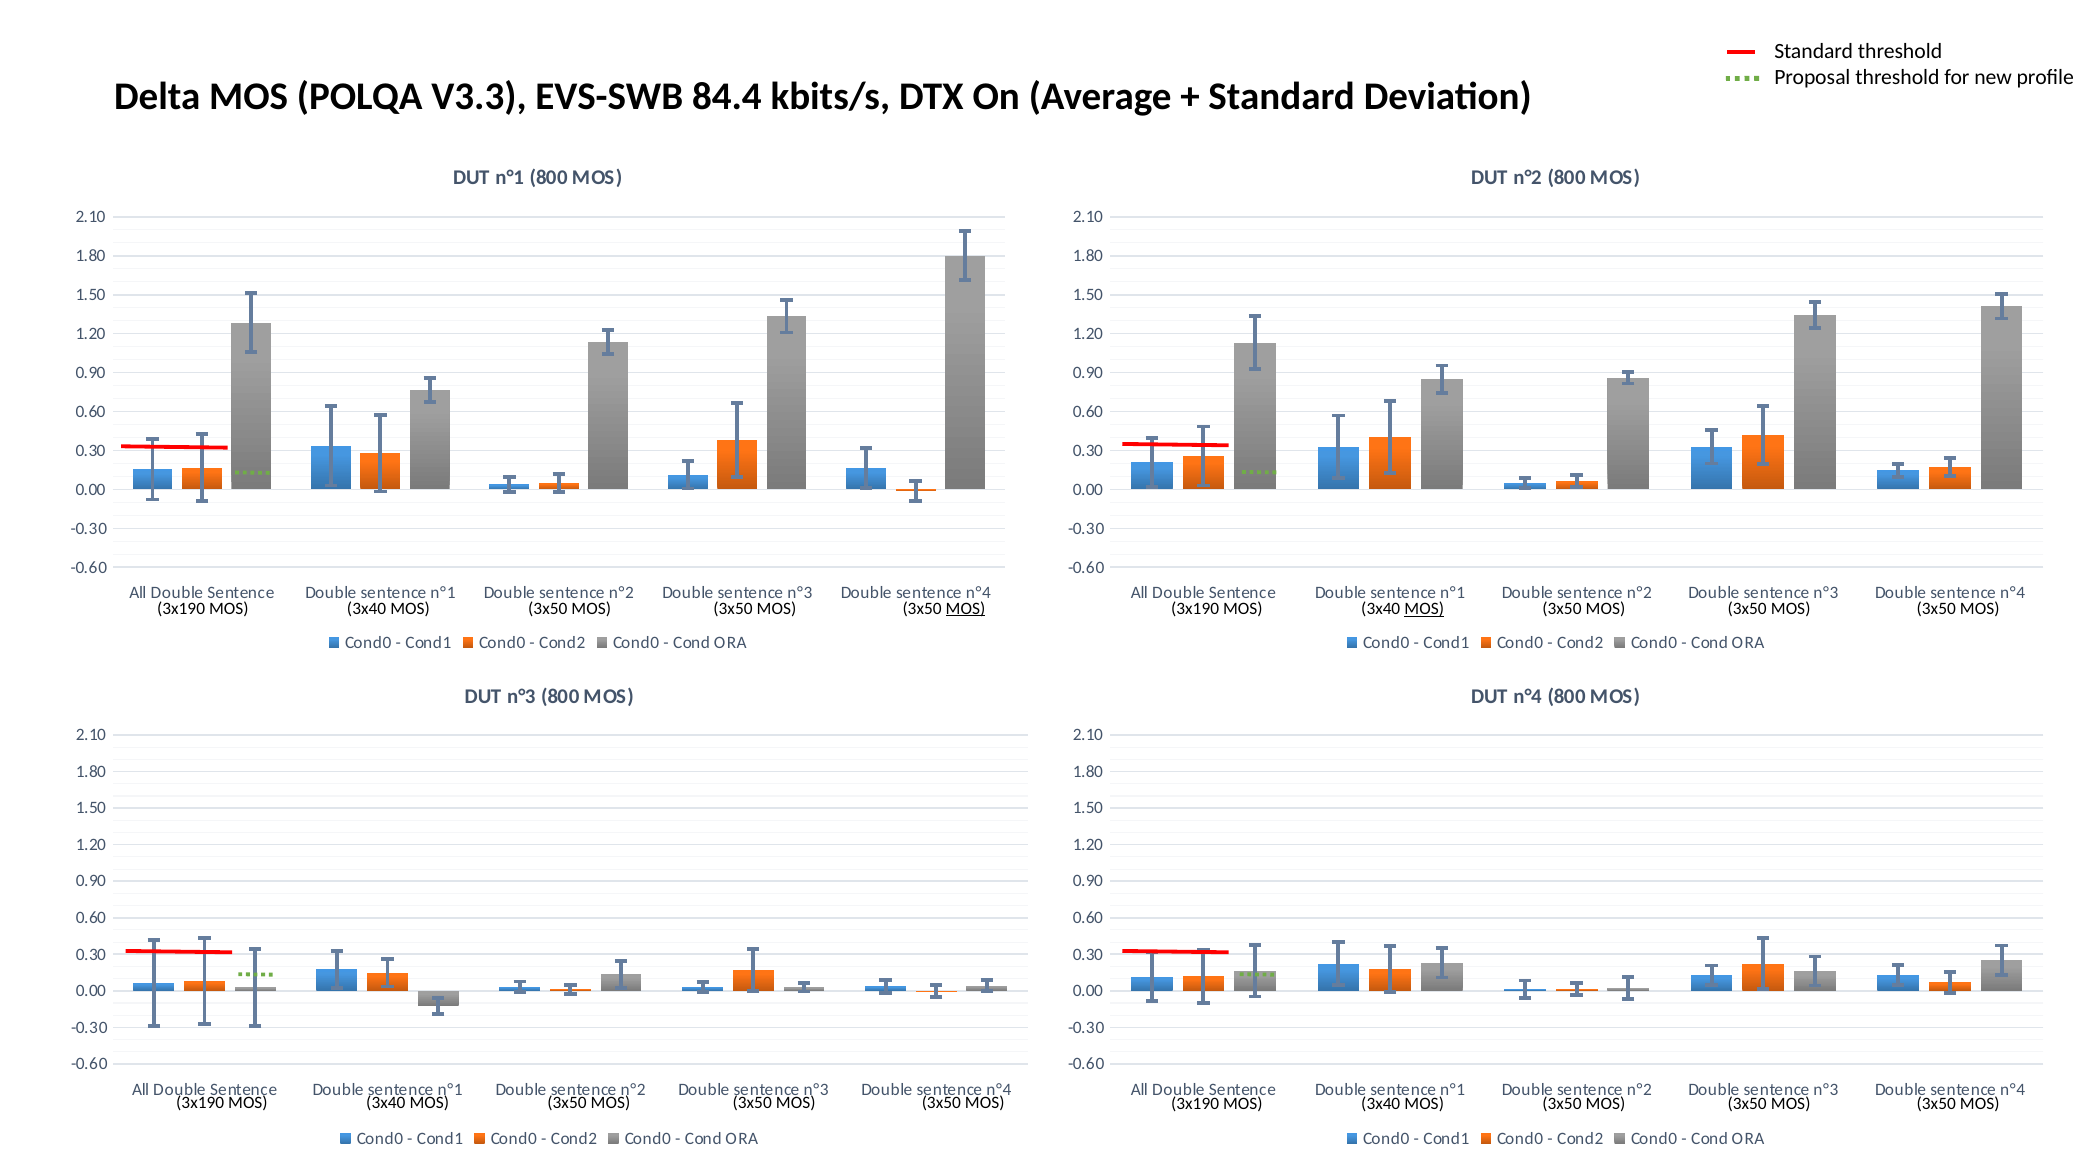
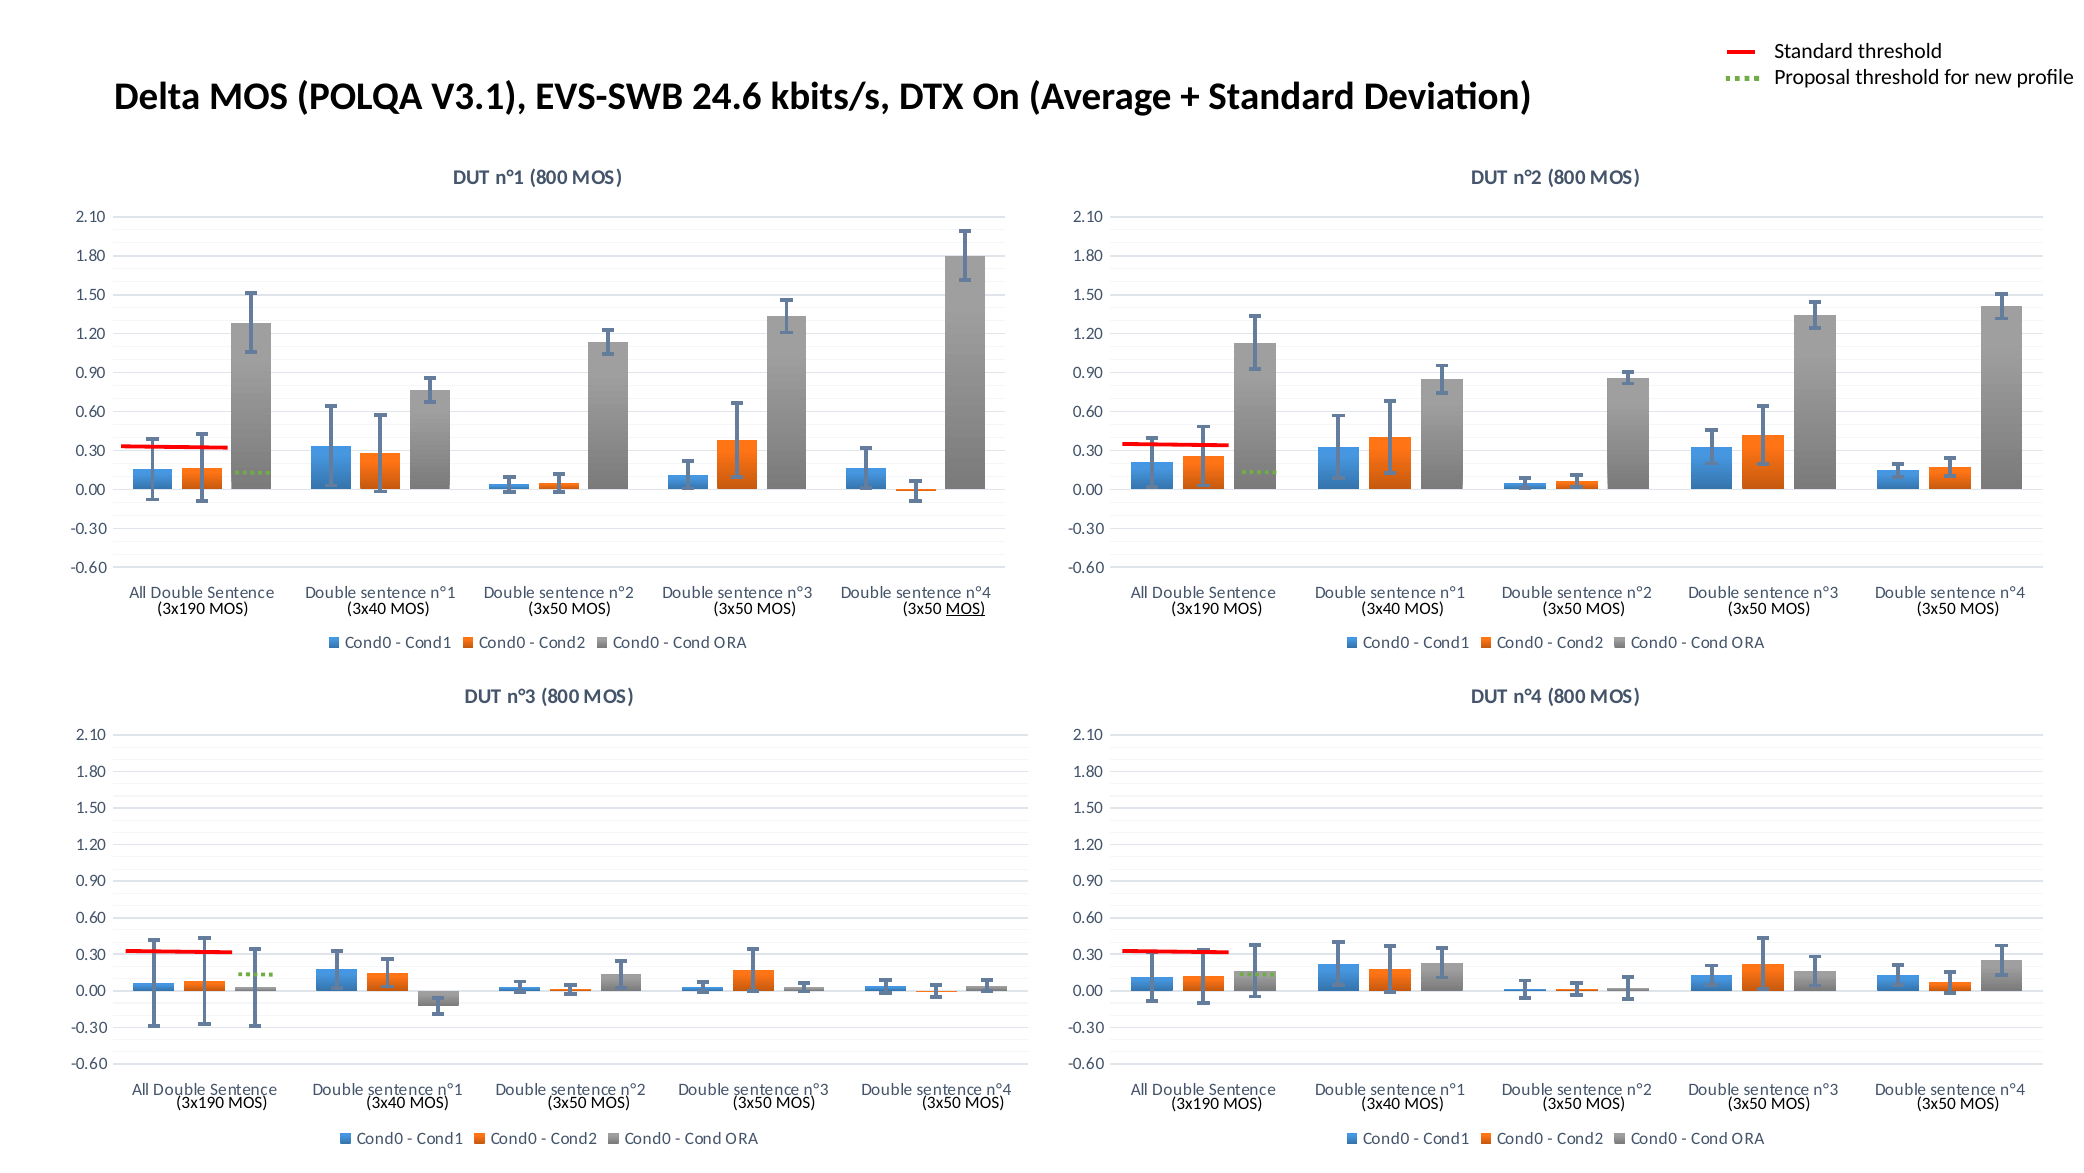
V3.3: V3.3 -> V3.1
84.4: 84.4 -> 24.6
MOS at (1424, 608) underline: present -> none
